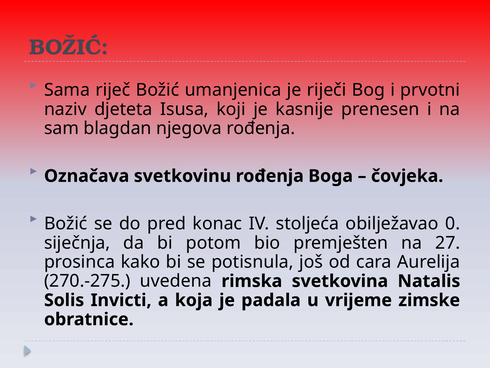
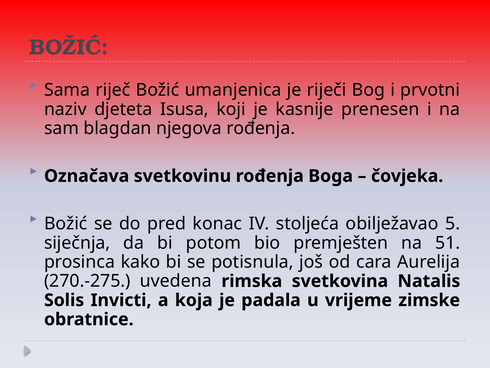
0: 0 -> 5
27: 27 -> 51
